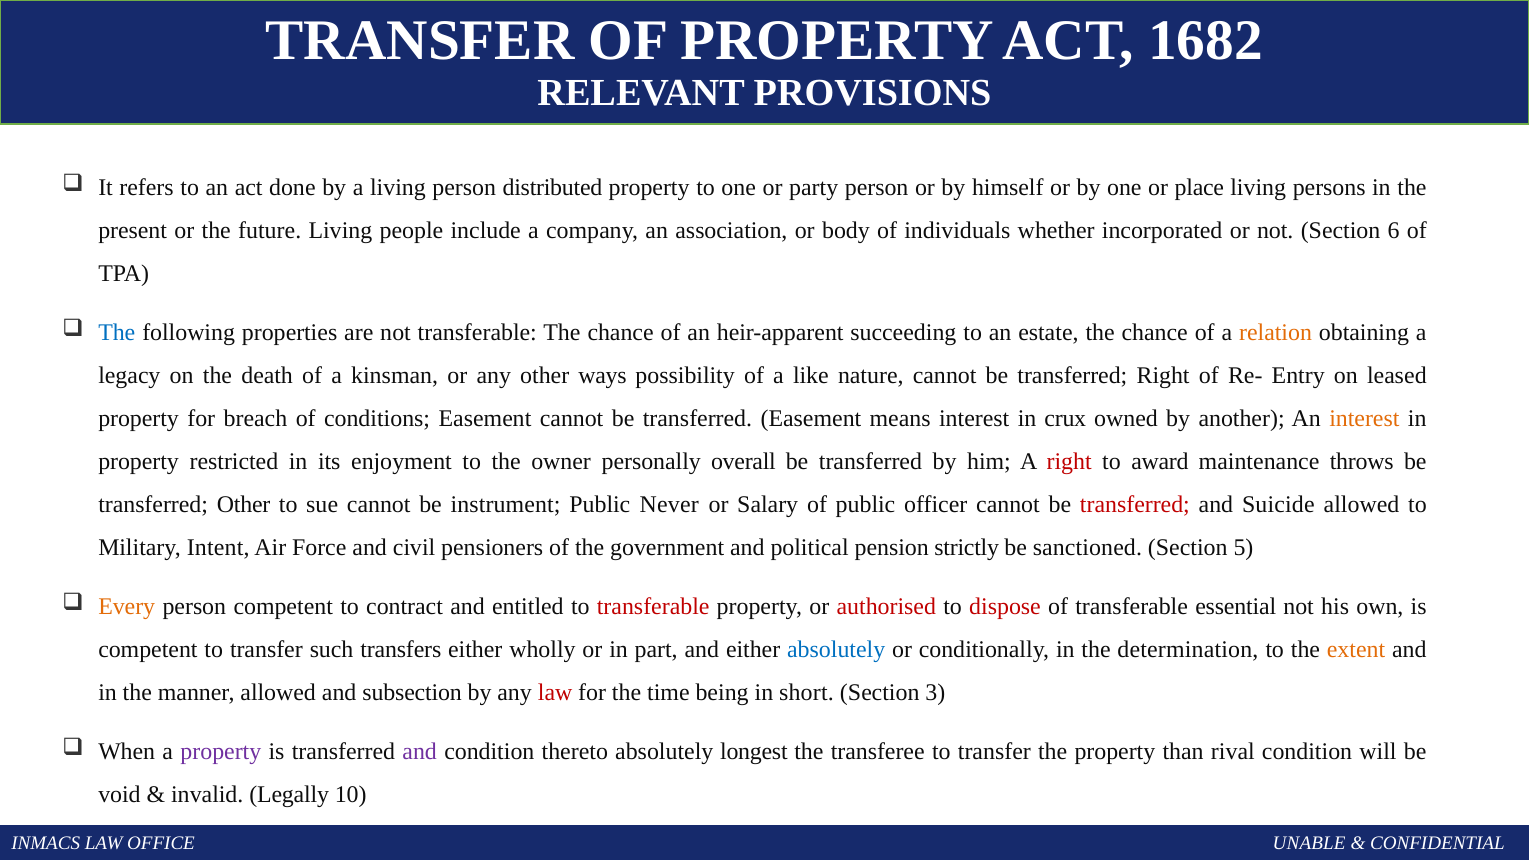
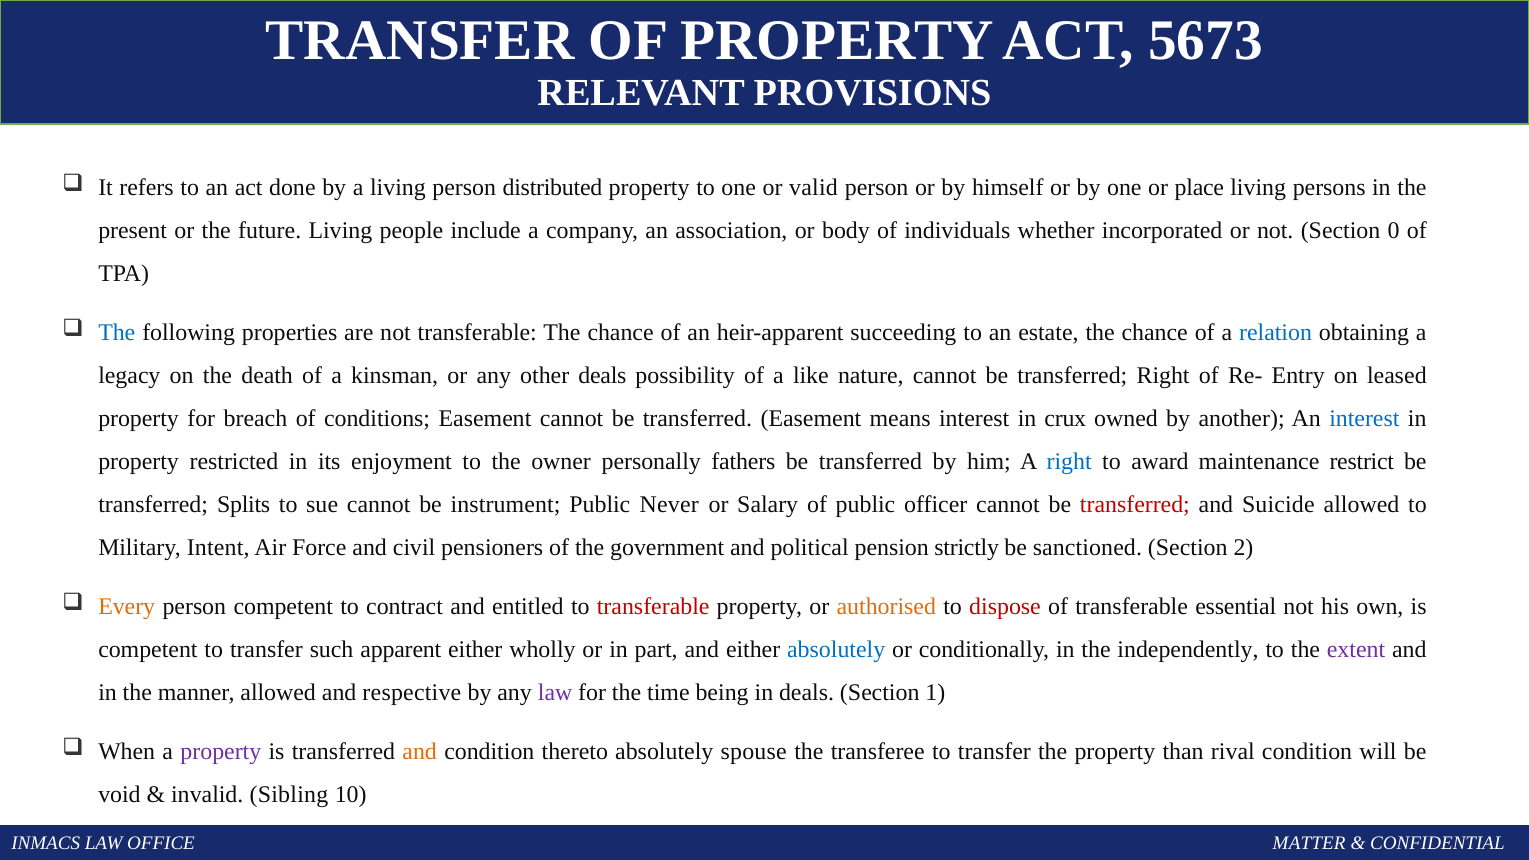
1682: 1682 -> 5673
party: party -> valid
6: 6 -> 0
relation colour: orange -> blue
other ways: ways -> deals
interest at (1364, 418) colour: orange -> blue
overall: overall -> fathers
right at (1069, 461) colour: red -> blue
throws: throws -> restrict
transferred Other: Other -> Splits
5: 5 -> 2
authorised colour: red -> orange
transfers: transfers -> apparent
determination: determination -> independently
extent colour: orange -> purple
subsection: subsection -> respective
law at (555, 692) colour: red -> purple
in short: short -> deals
3: 3 -> 1
and at (420, 751) colour: purple -> orange
longest: longest -> spouse
Legally: Legally -> Sibling
UNABLE: UNABLE -> MATTER
